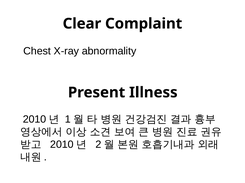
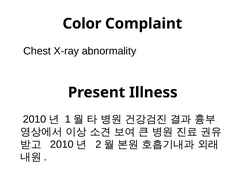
Clear: Clear -> Color
